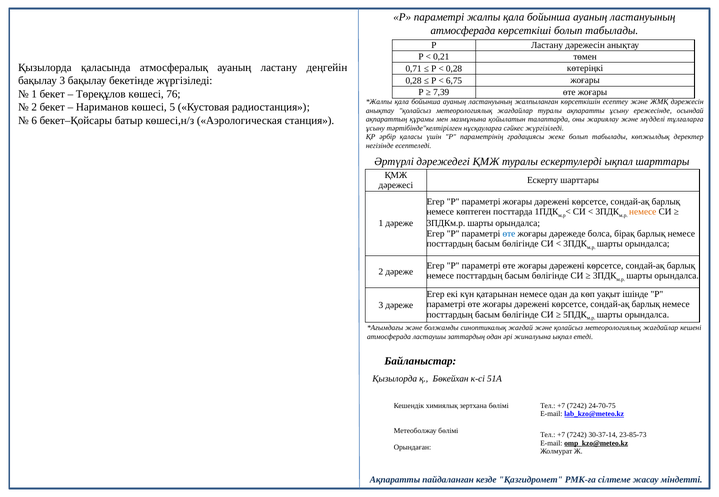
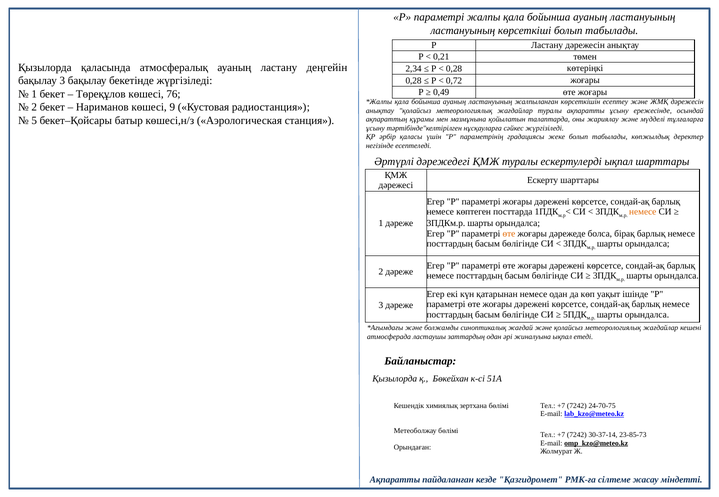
атмосферада at (463, 31): атмосферада -> ластануының
0,71: 0,71 -> 2,34
6,75: 6,75 -> 0,72
7,39: 7,39 -> 0,49
5: 5 -> 9
6: 6 -> 5
өте at (509, 234) colour: blue -> orange
